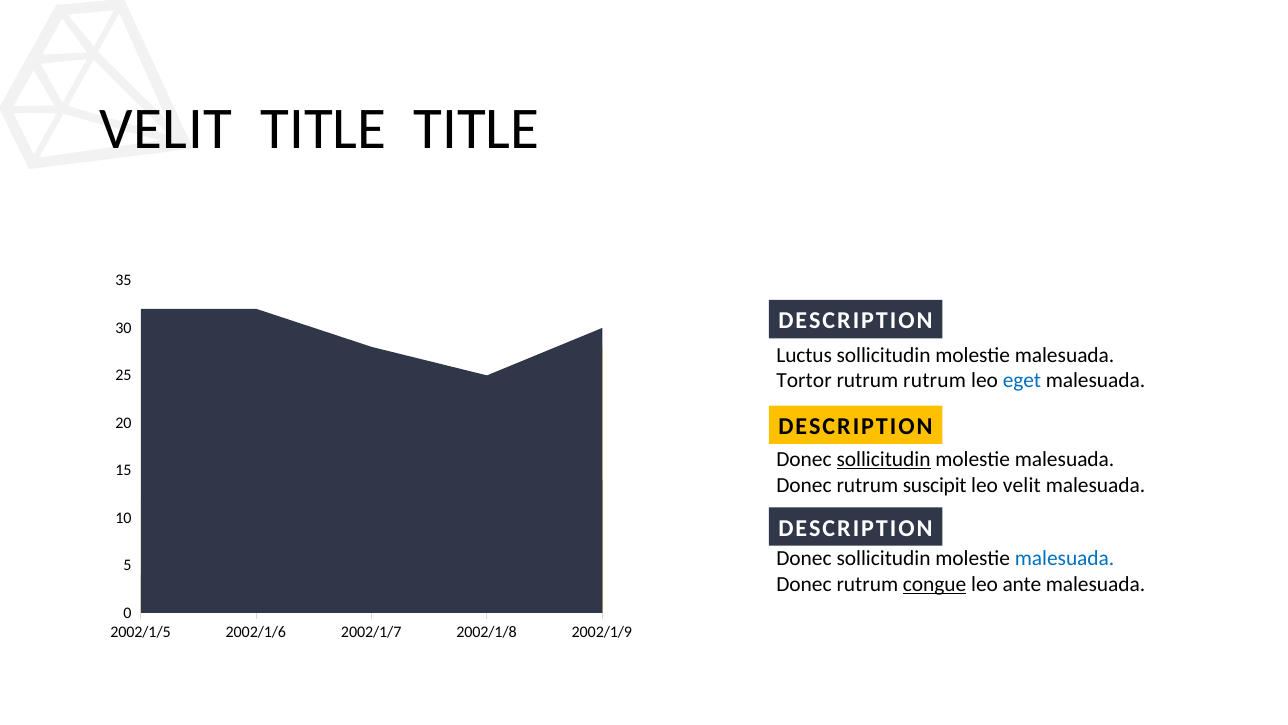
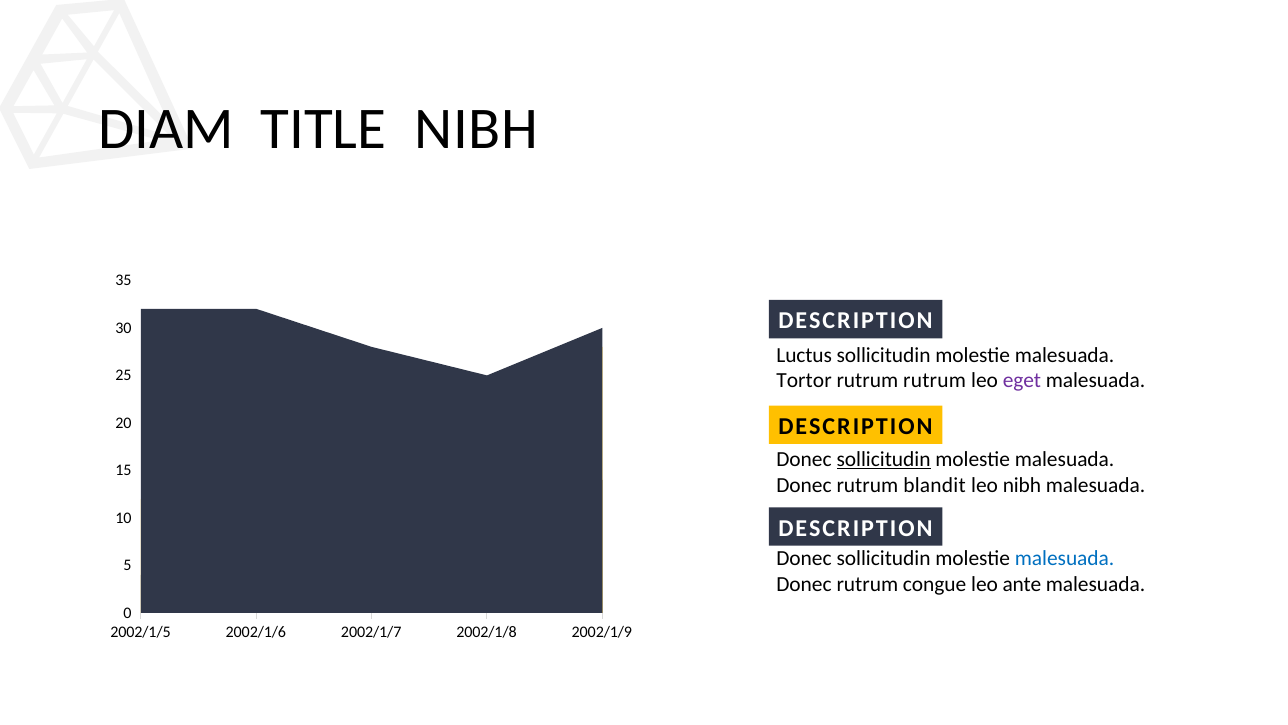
VELIT at (166, 129): VELIT -> DIAM
TITLE TITLE: TITLE -> NIBH
eget colour: blue -> purple
suscipit: suscipit -> blandit
leo velit: velit -> nibh
congue underline: present -> none
